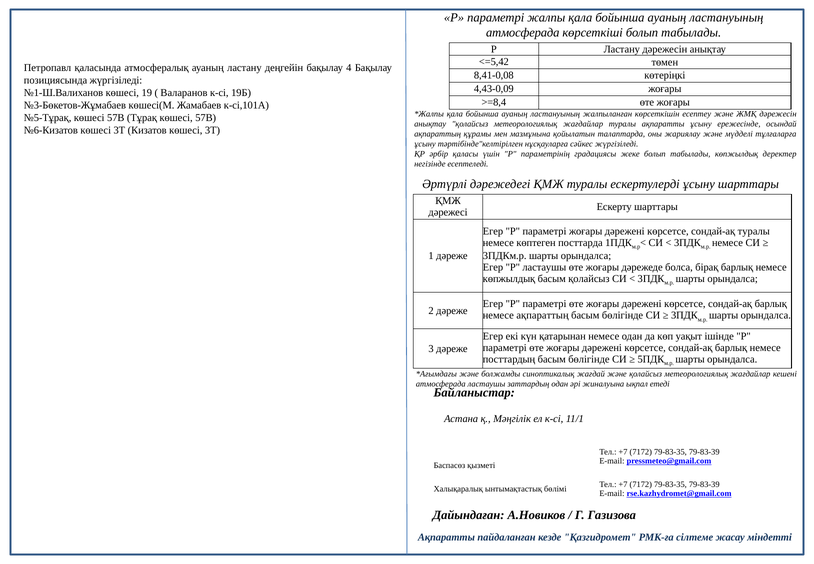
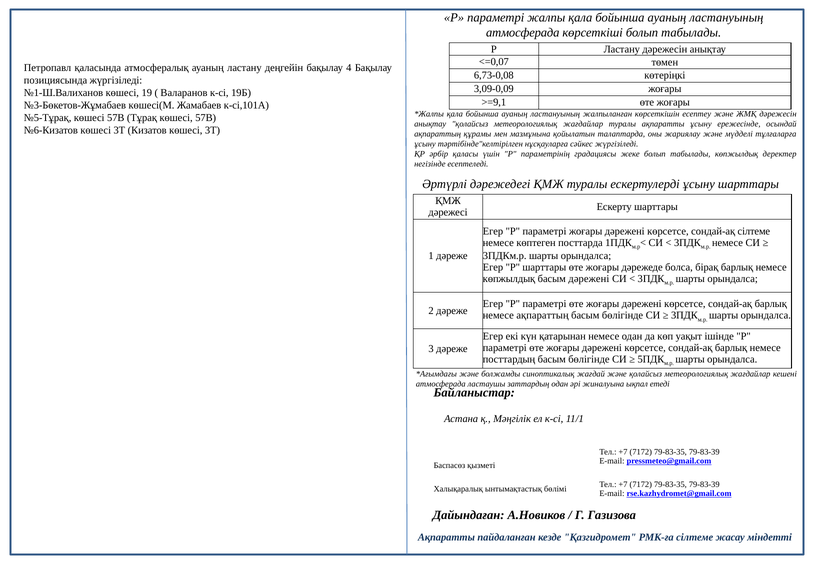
<=5,42: <=5,42 -> <=0,07
8,41-0,08: 8,41-0,08 -> 6,73-0,08
4,43-0,09: 4,43-0,09 -> 3,09-0,09
>=8,4: >=8,4 -> >=9,1
сондай-ақ туралы: туралы -> сілтеме
P ластаушы: ластаушы -> шарттары
басым қолайсыз: қолайсыз -> дәрежені
